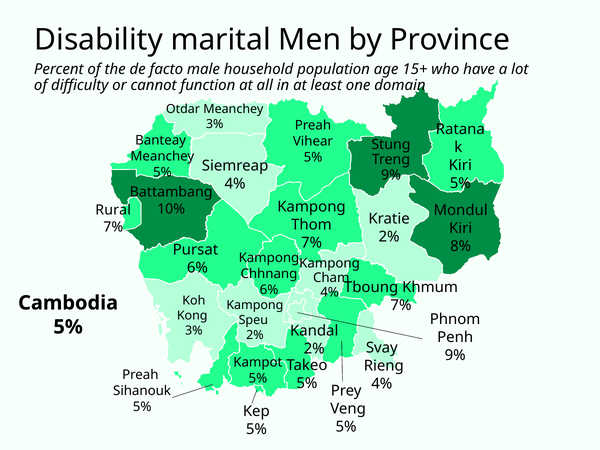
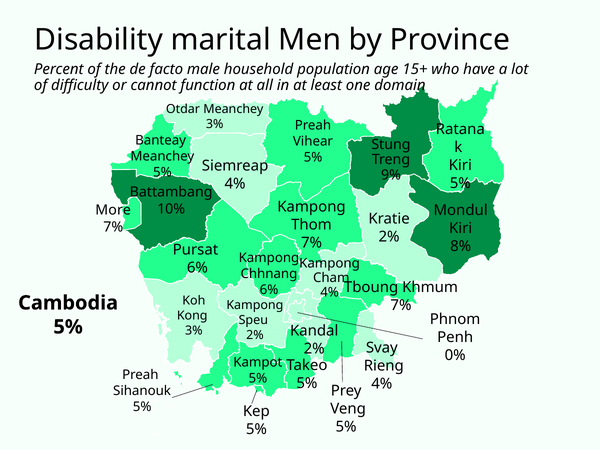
Rural: Rural -> More
9% at (455, 355): 9% -> 0%
